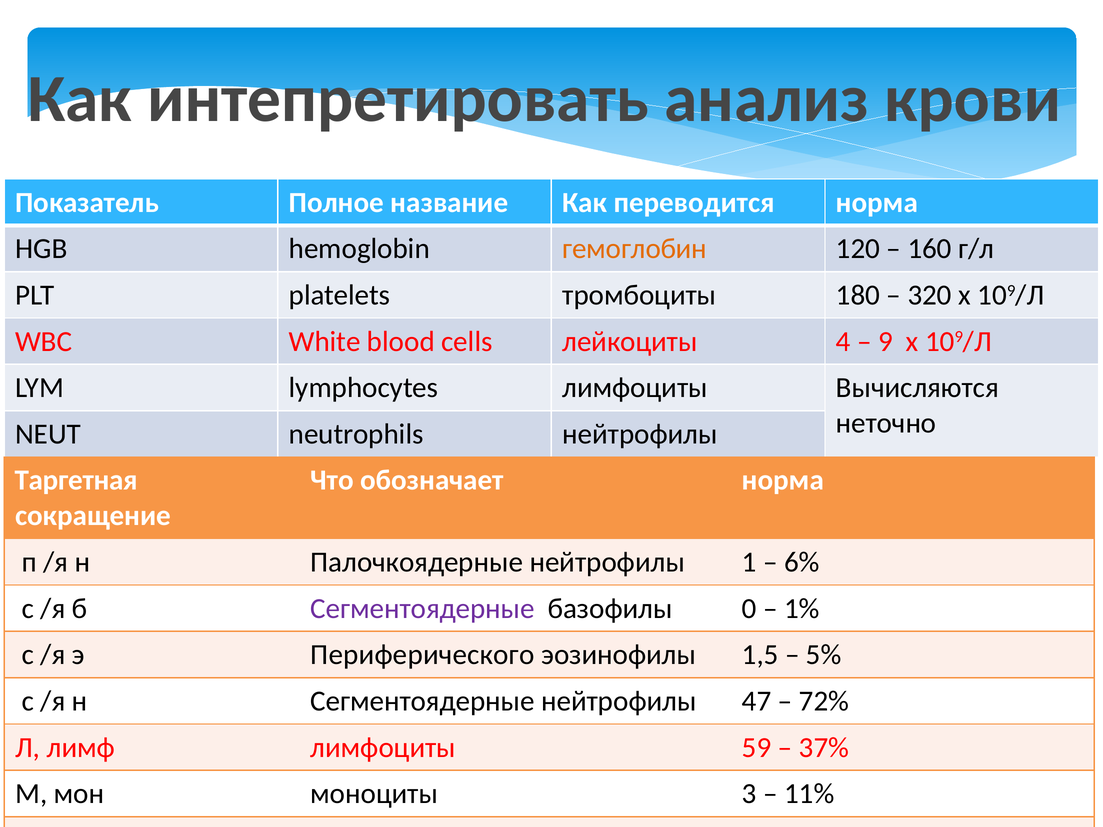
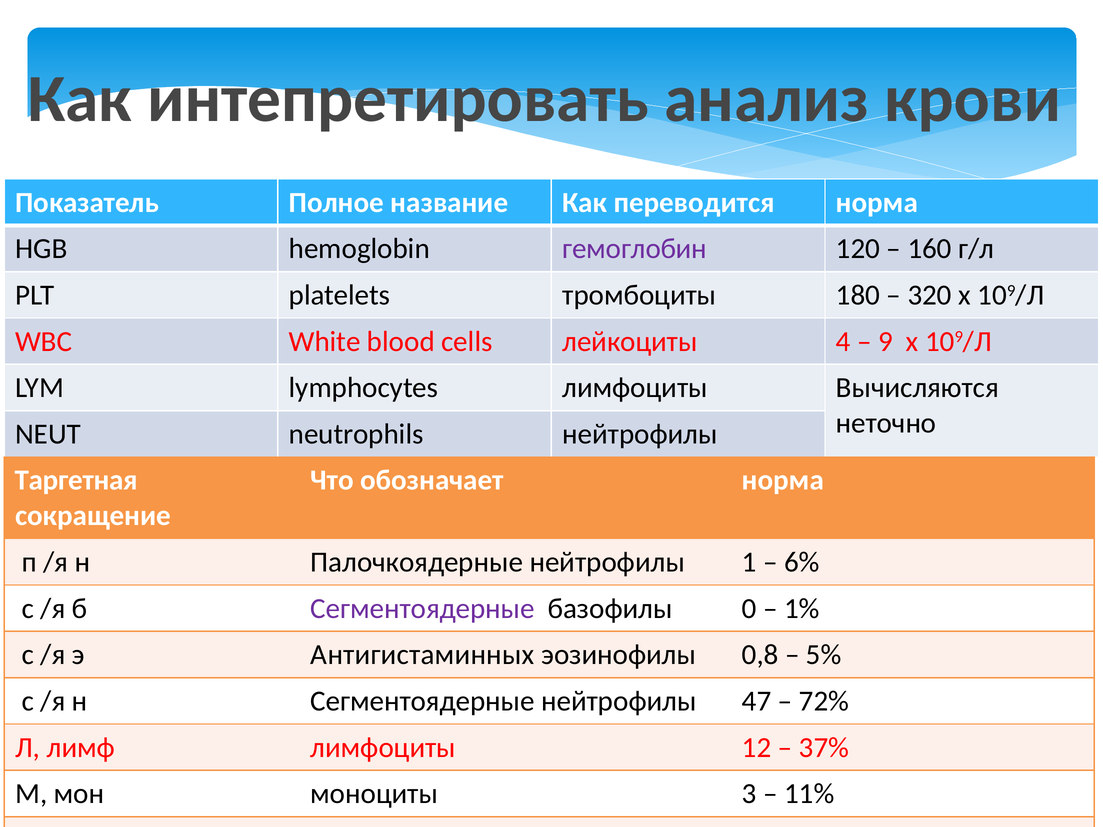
гемоглобин colour: orange -> purple
Периферического: Периферического -> Антигистаминных
1,5: 1,5 -> 0,8
59: 59 -> 12
